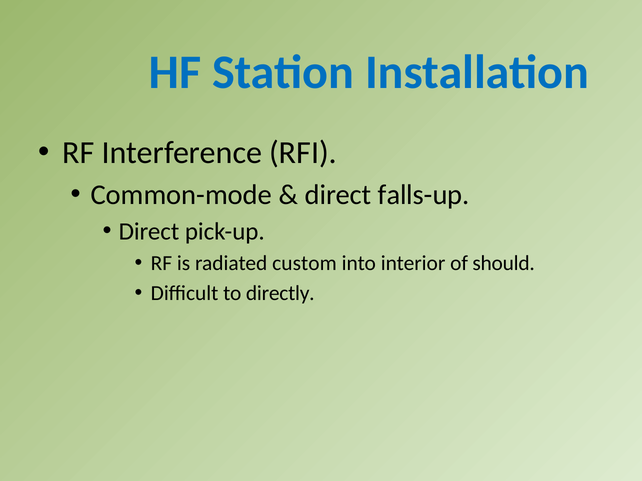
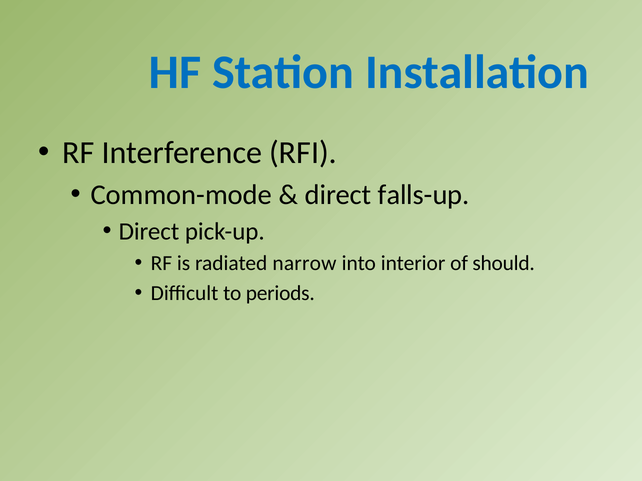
custom: custom -> narrow
directly: directly -> periods
